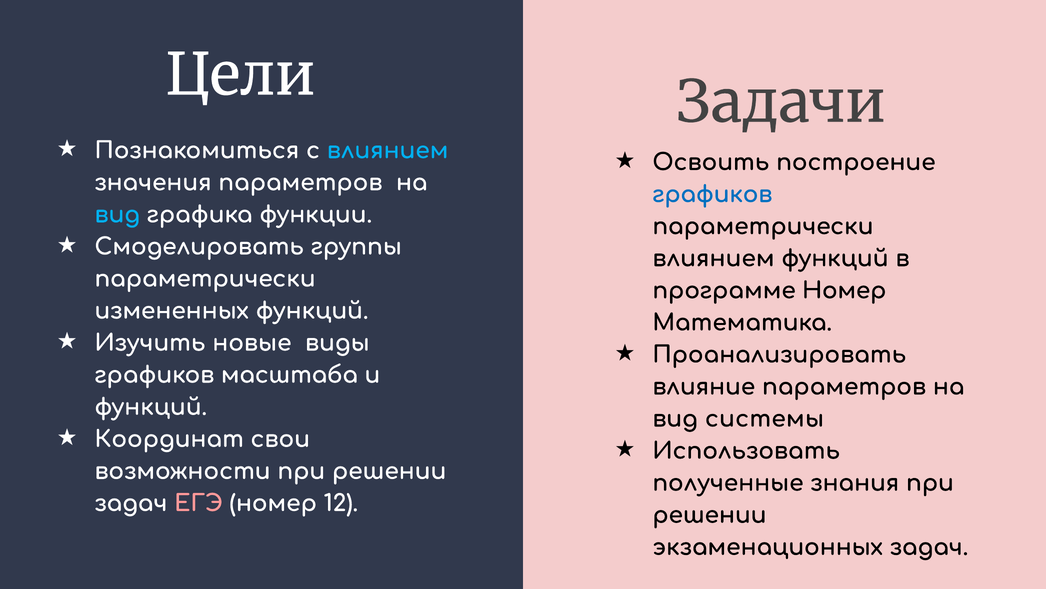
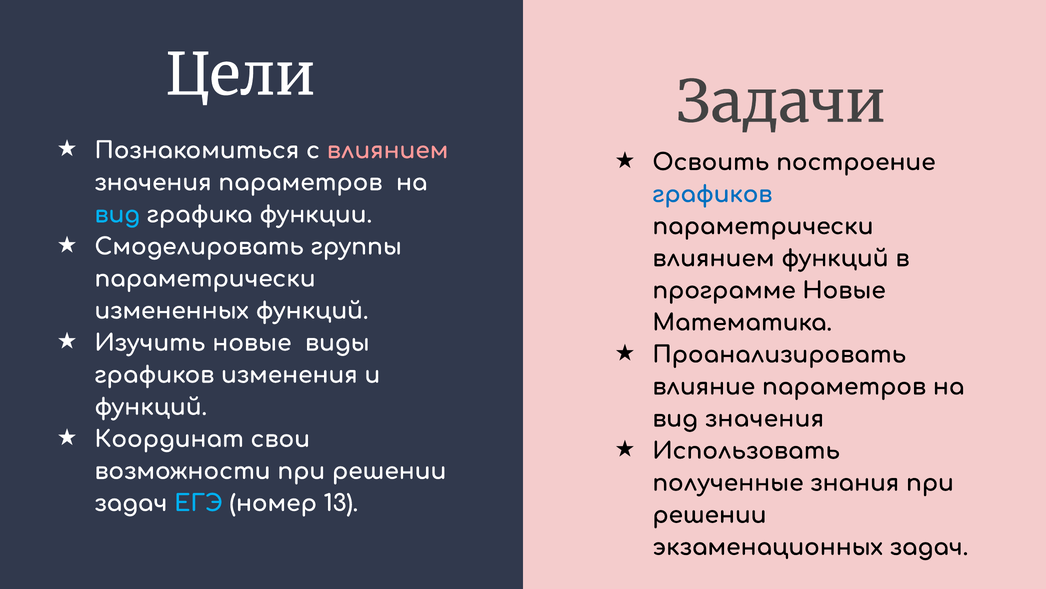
влиянием at (388, 150) colour: light blue -> pink
программе Номер: Номер -> Новые
масштаба: масштаба -> изменения
вид системы: системы -> значения
ЕГЭ colour: pink -> light blue
12: 12 -> 13
